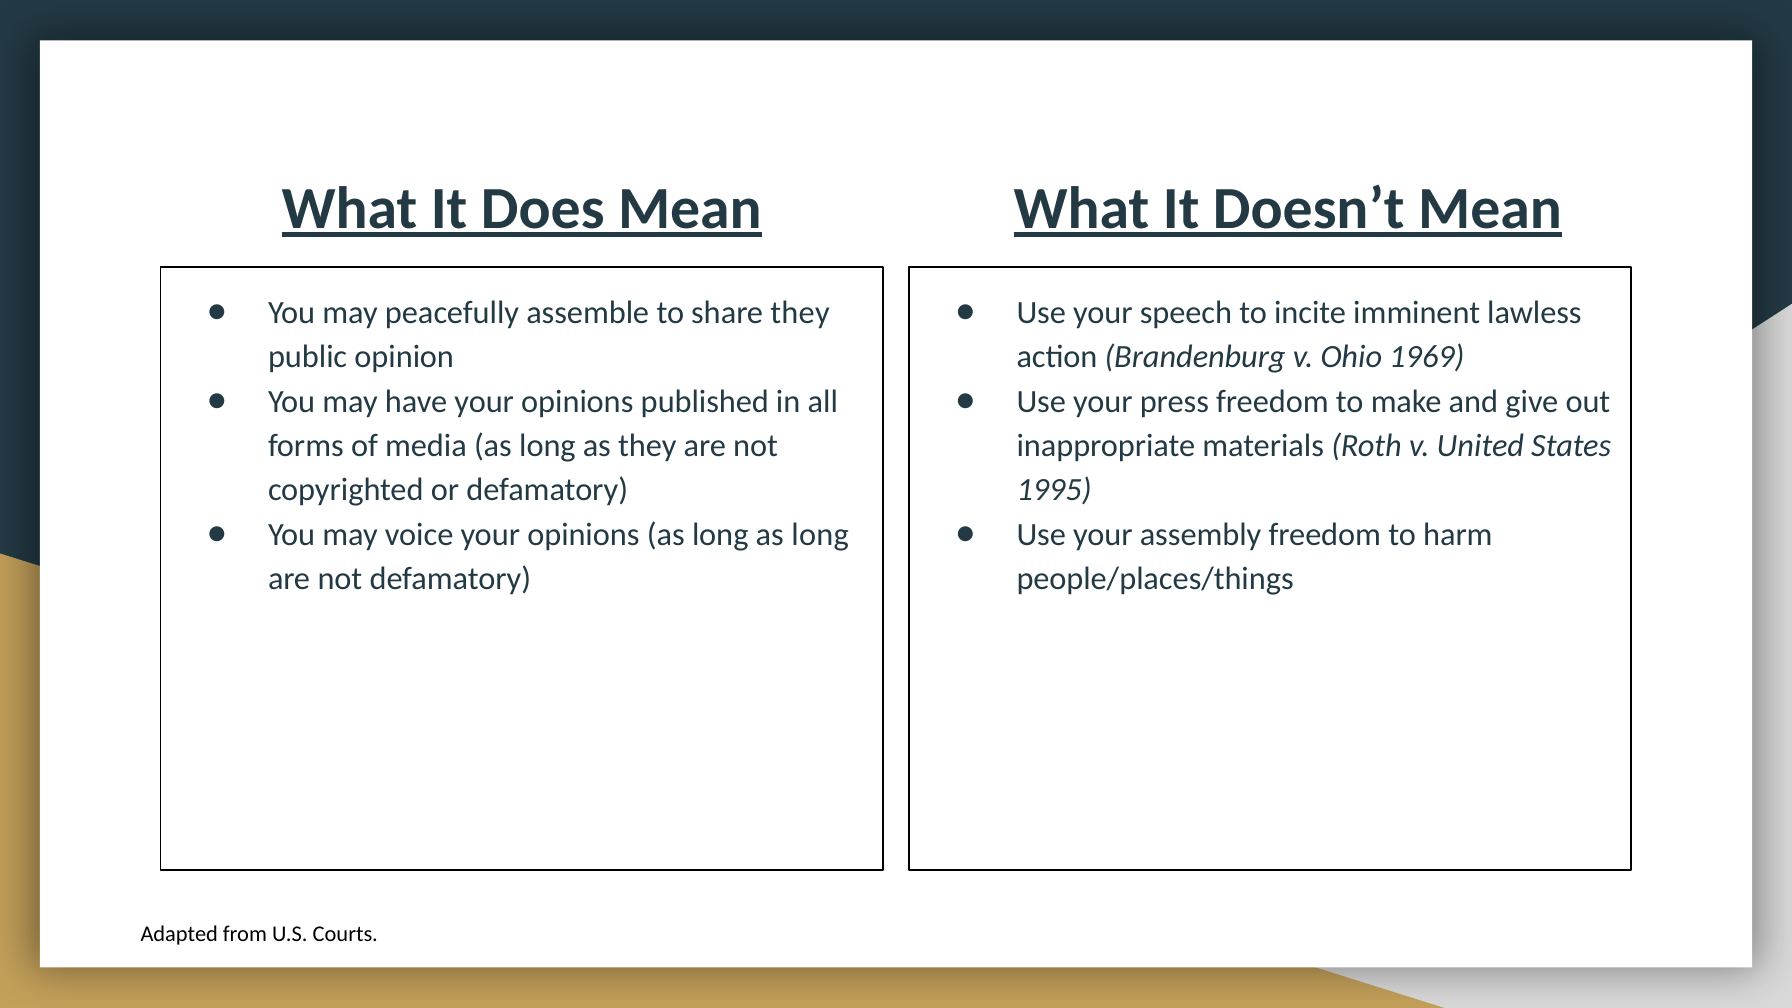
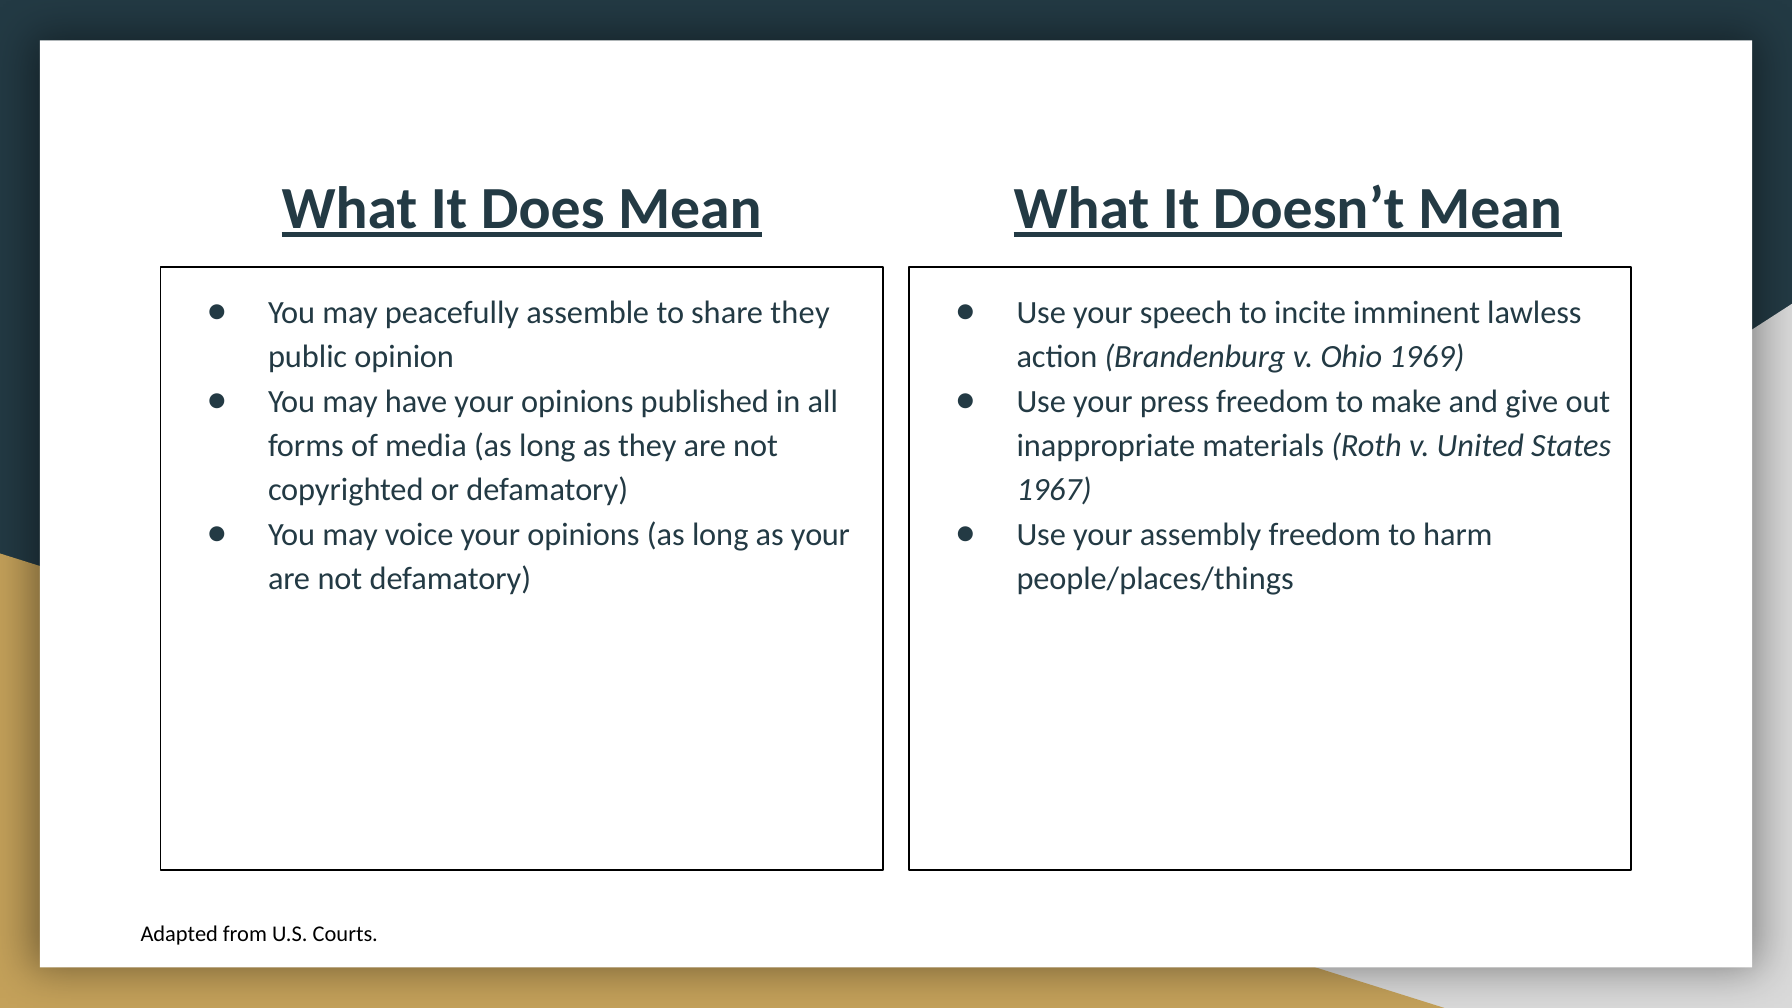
1995: 1995 -> 1967
long as long: long -> your
